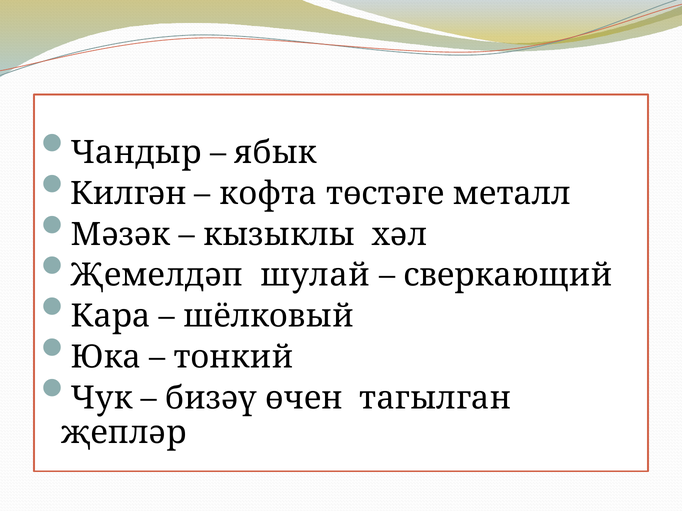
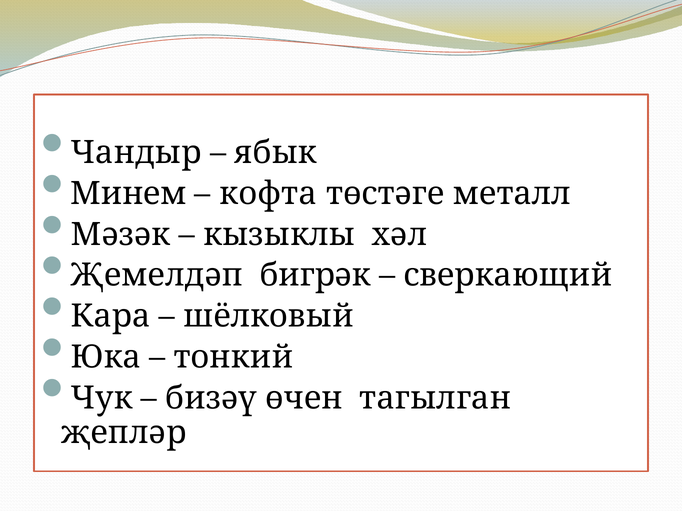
Килгән: Килгән -> Минем
шулай: шулай -> бигрәк
